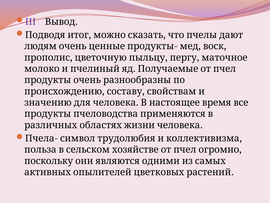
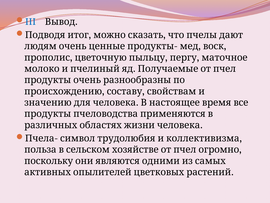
III colour: purple -> blue
